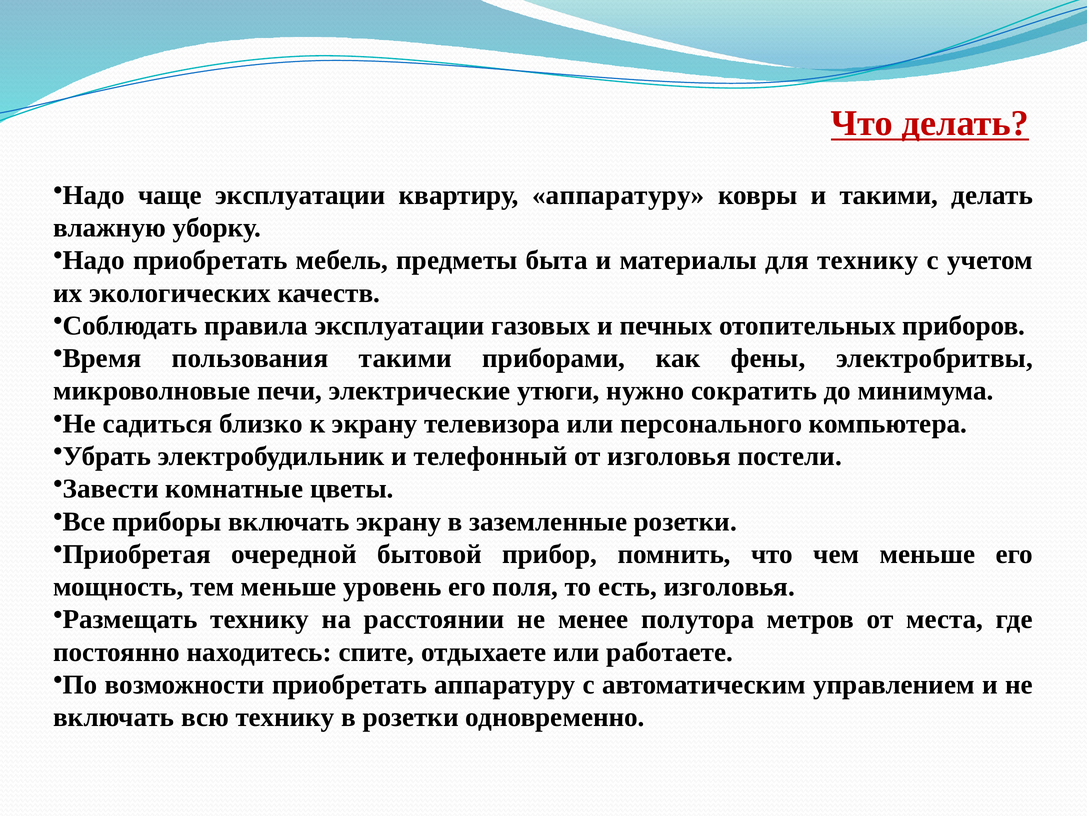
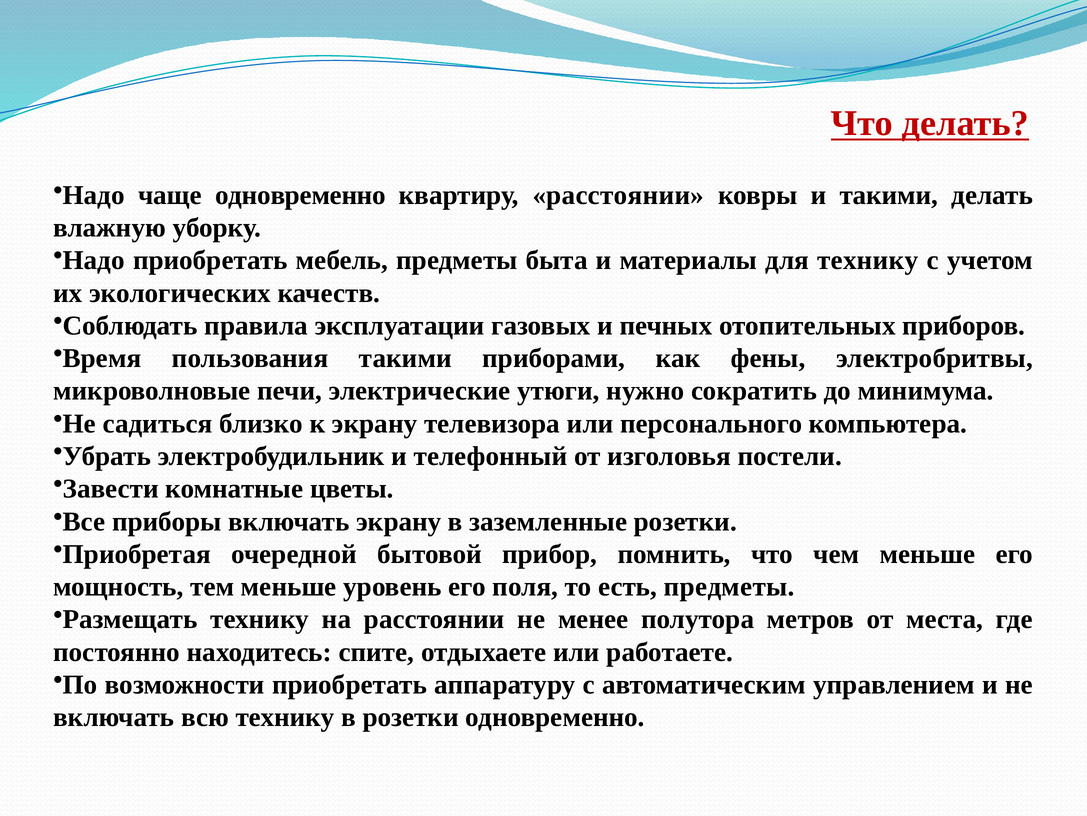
чаще эксплуатации: эксплуатации -> одновременно
квартиру аппаратуру: аппаратуру -> расстоянии
есть изголовья: изголовья -> предметы
